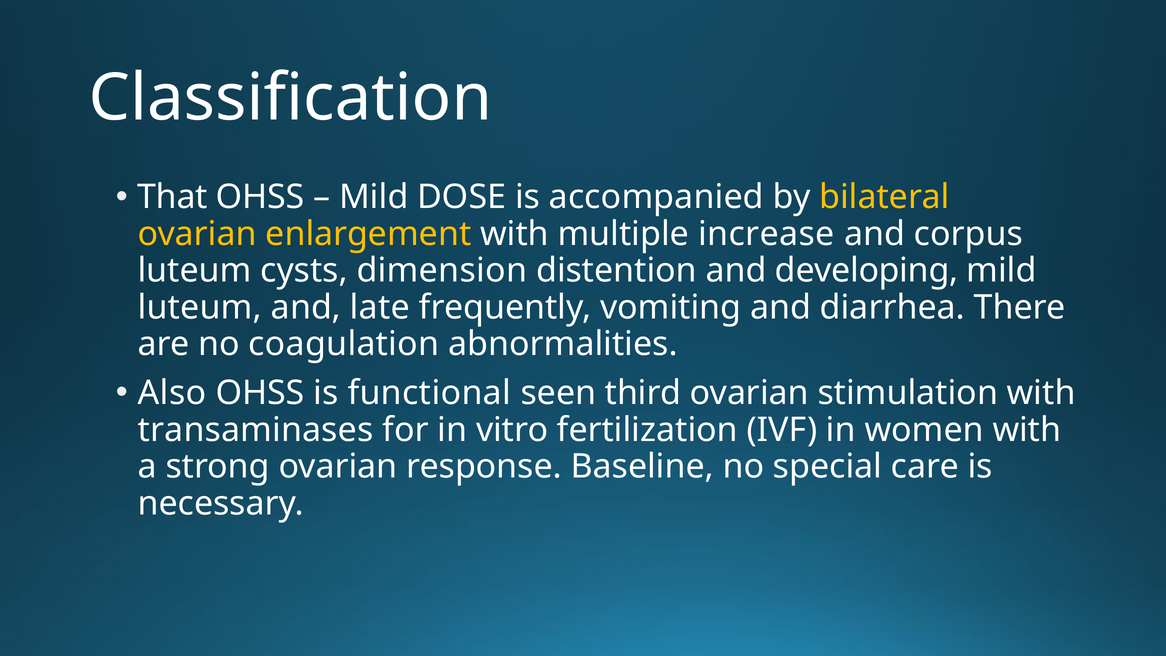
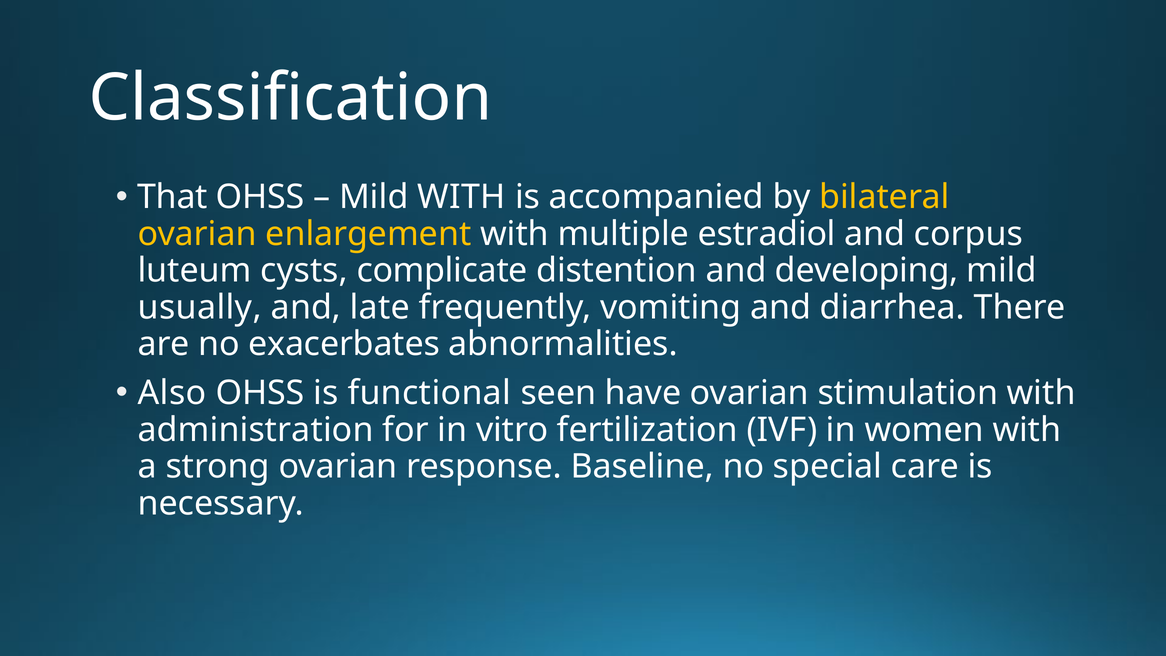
Mild DOSE: DOSE -> WITH
increase: increase -> estradiol
dimension: dimension -> complicate
luteum at (200, 307): luteum -> usually
coagulation: coagulation -> exacerbates
third: third -> have
transaminases: transaminases -> administration
